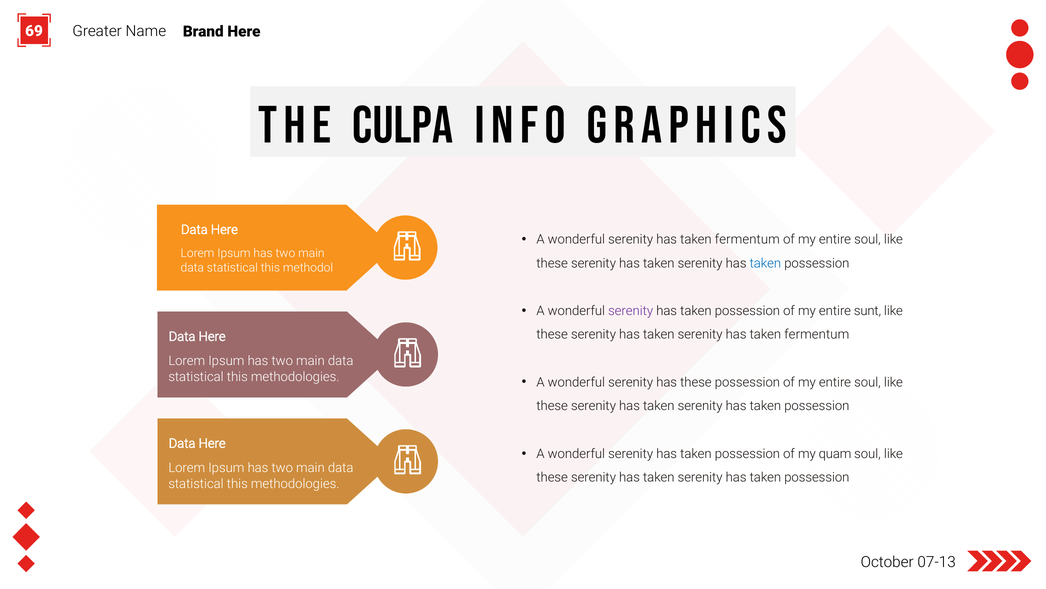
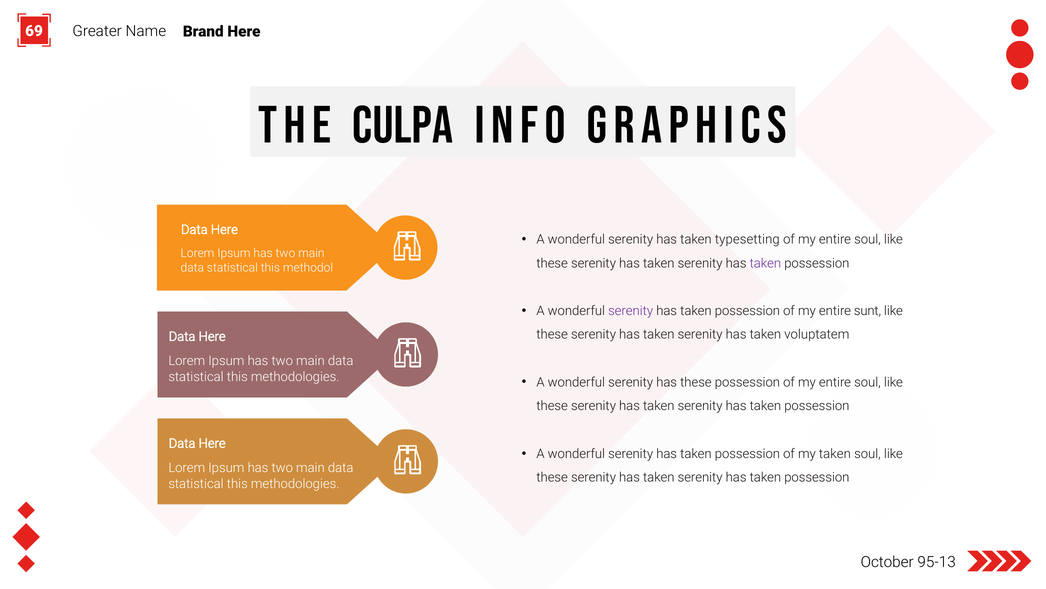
fermentum at (747, 239): fermentum -> typesetting
taken at (765, 263) colour: blue -> purple
fermentum at (817, 334): fermentum -> voluptatem
my quam: quam -> taken
07-13: 07-13 -> 95-13
